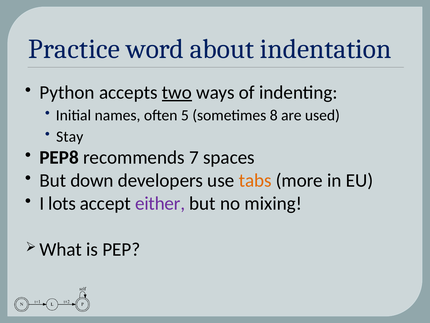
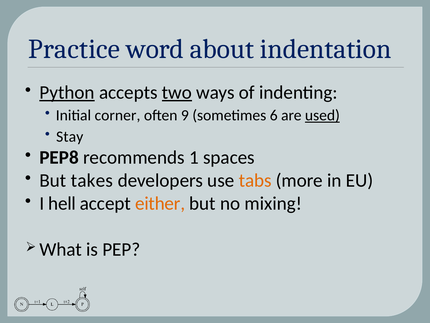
Python underline: none -> present
names: names -> corner
5: 5 -> 9
8: 8 -> 6
used underline: none -> present
7: 7 -> 1
down: down -> takes
lots: lots -> hell
either colour: purple -> orange
